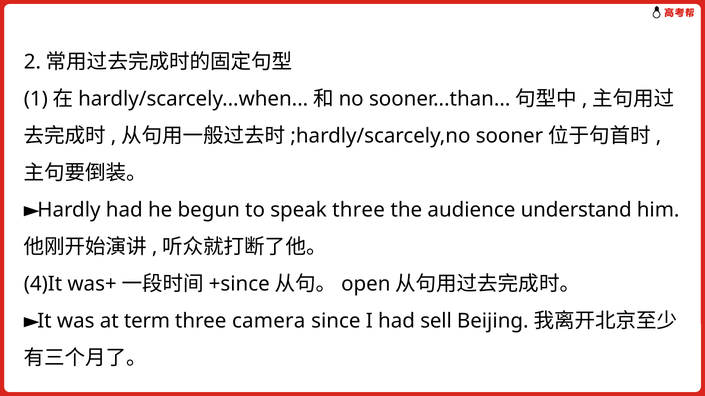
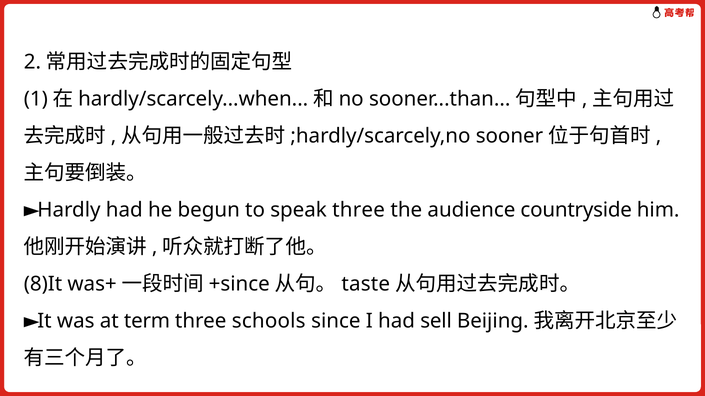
understand: understand -> countryside
4)It: 4)It -> 8)It
open: open -> taste
camera: camera -> schools
